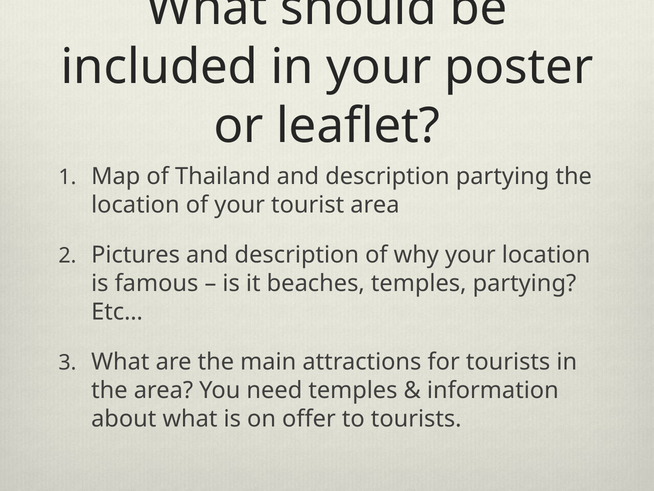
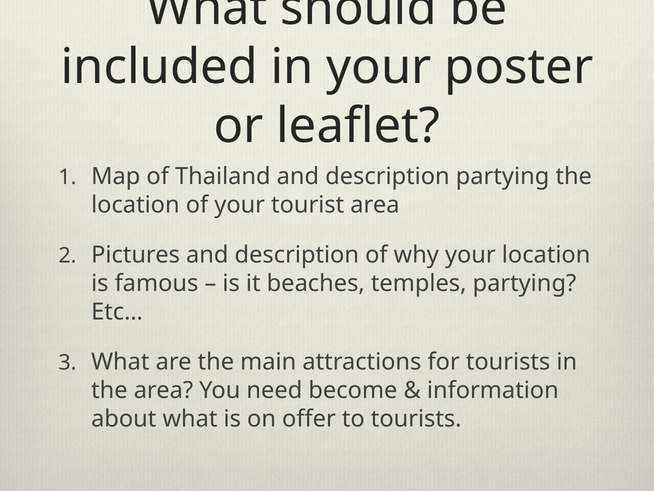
need temples: temples -> become
